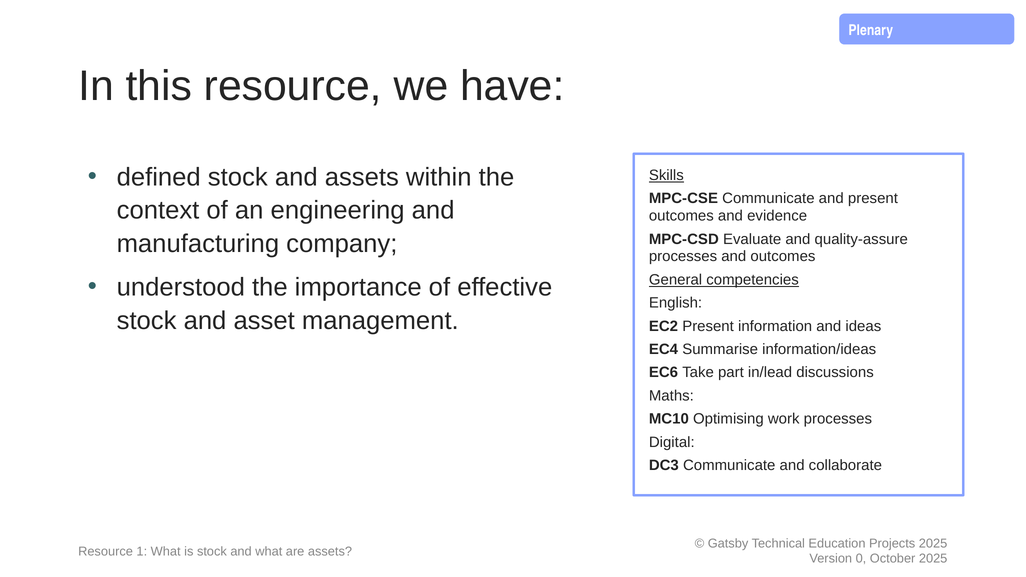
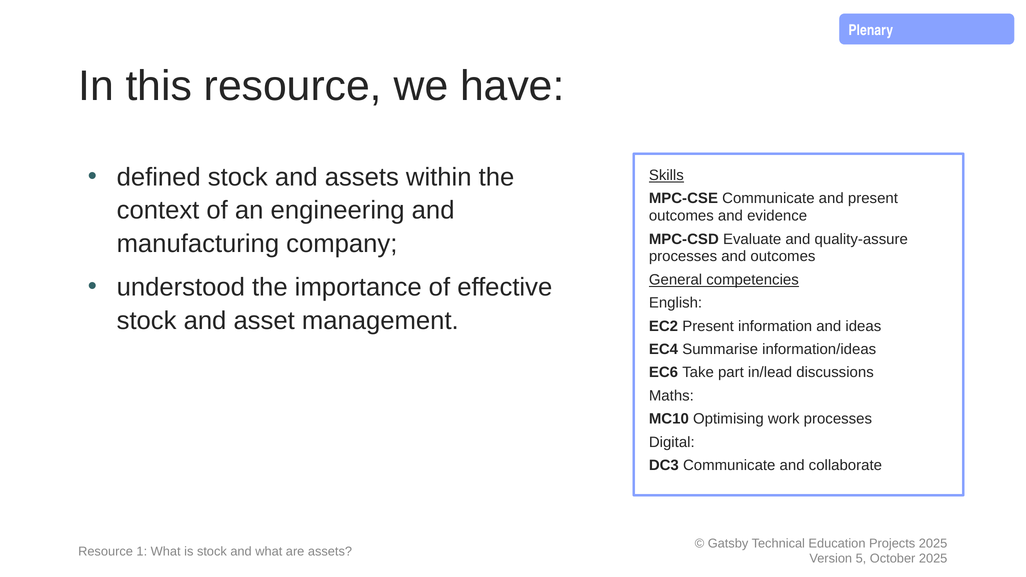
0: 0 -> 5
